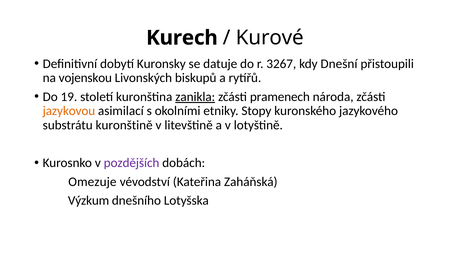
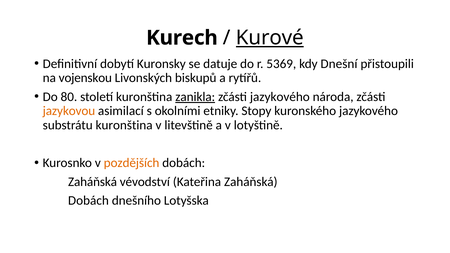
Kurové underline: none -> present
3267: 3267 -> 5369
19: 19 -> 80
zčásti pramenech: pramenech -> jazykového
substrátu kuronštině: kuronštině -> kuronština
pozdějších colour: purple -> orange
Omezuje at (92, 182): Omezuje -> Zaháňská
Výzkum at (89, 201): Výzkum -> Dobách
